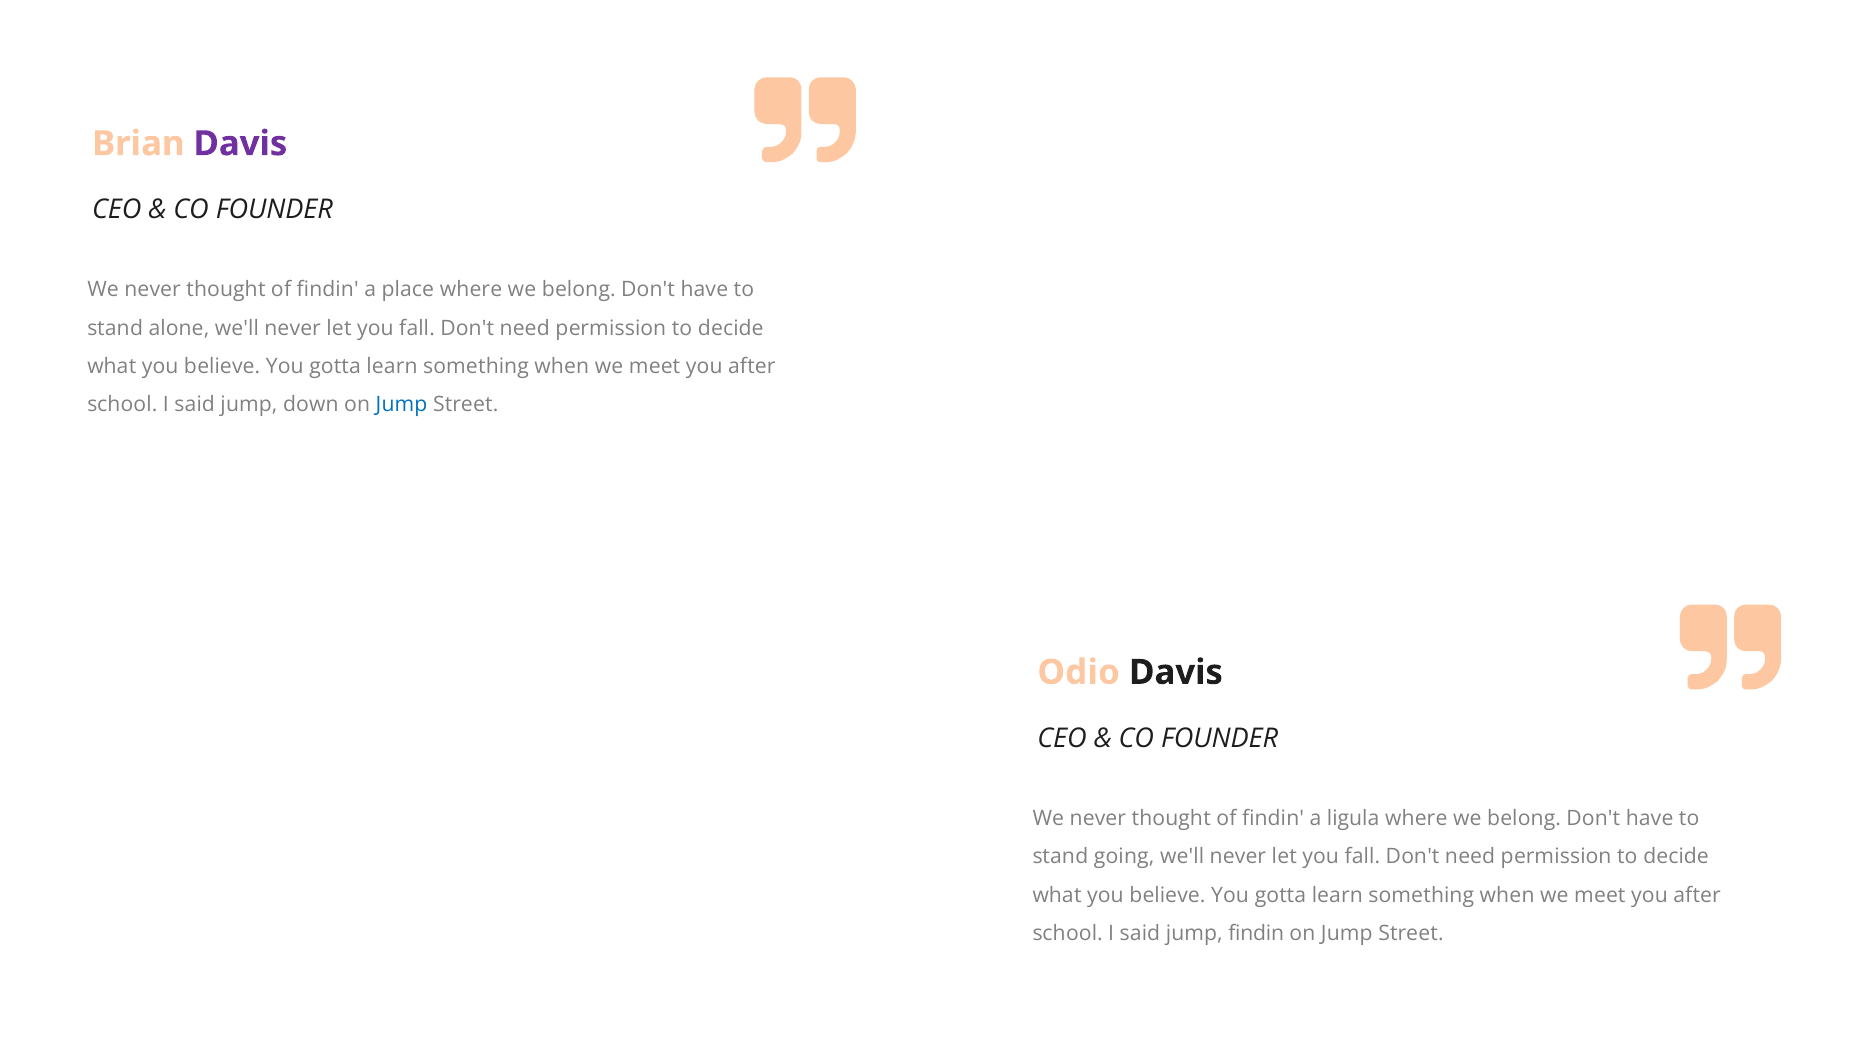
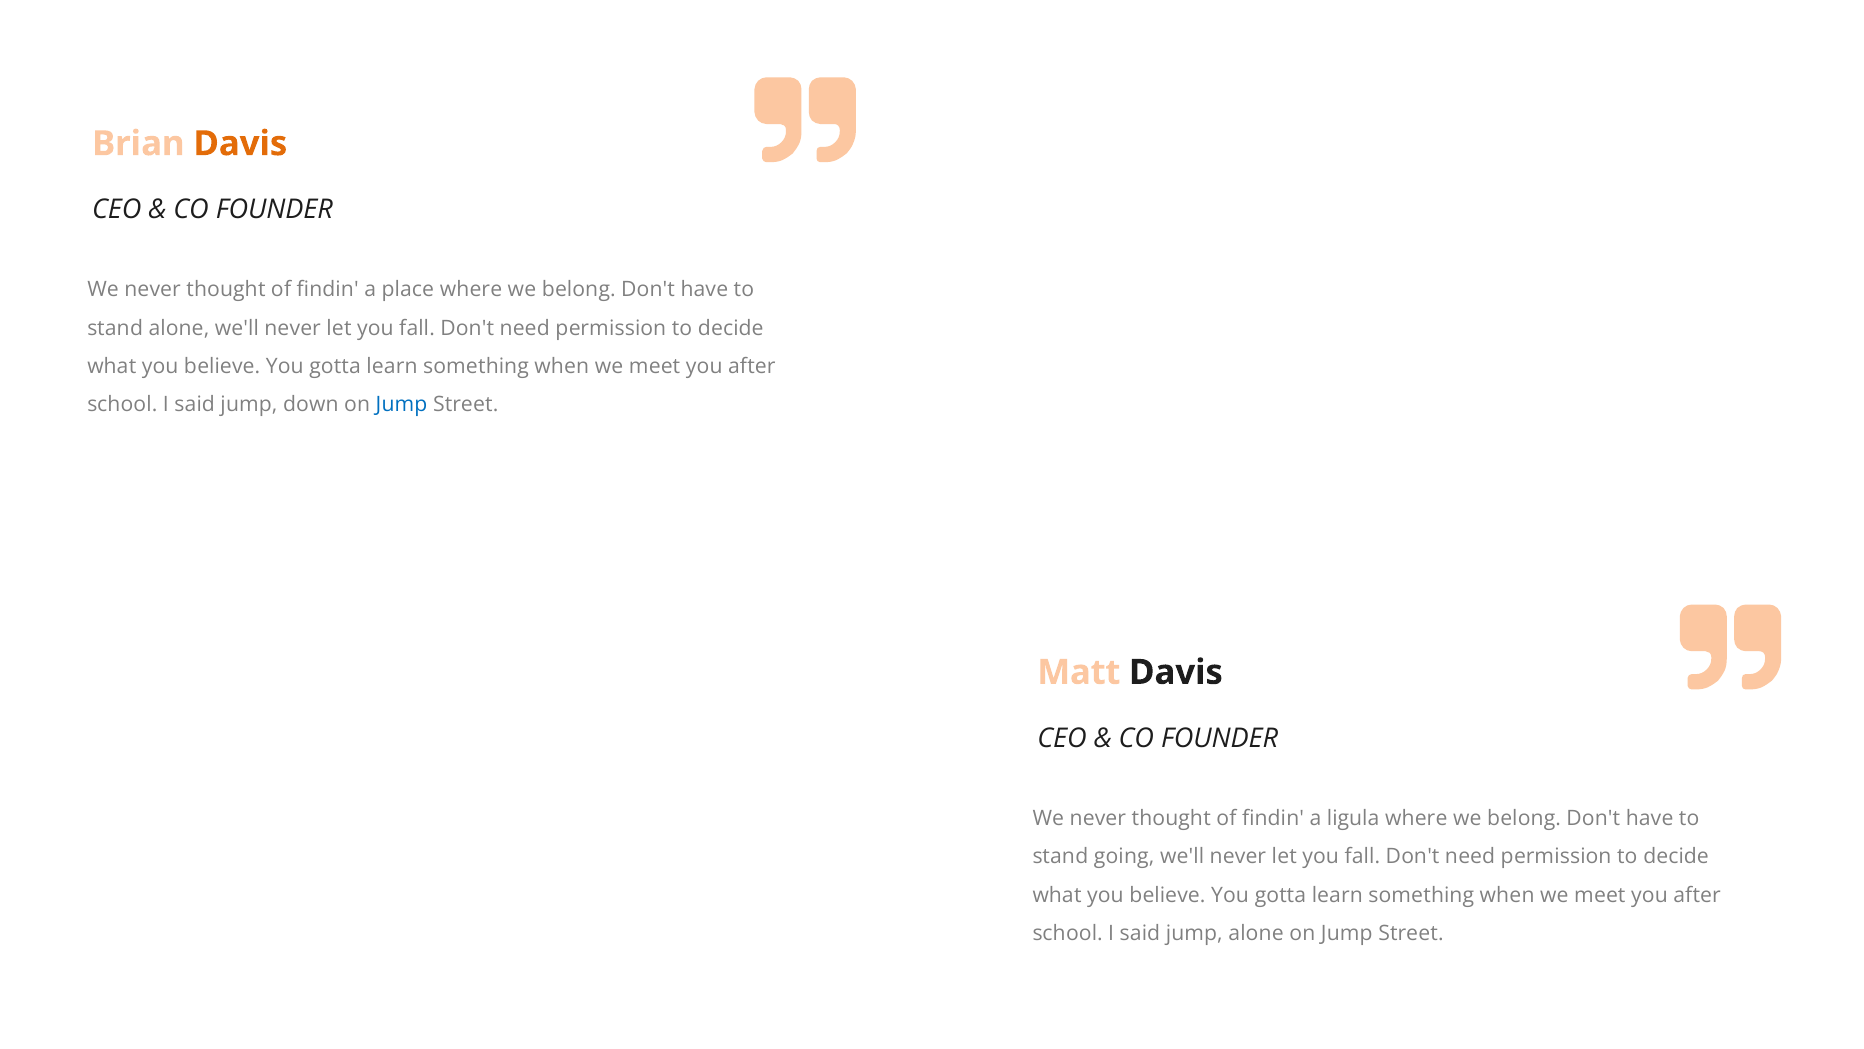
Davis at (240, 144) colour: purple -> orange
Odio: Odio -> Matt
jump findin: findin -> alone
